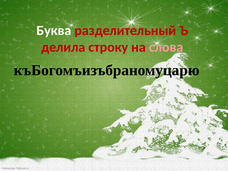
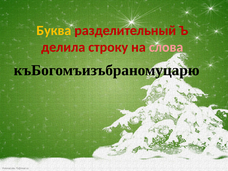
Буква colour: white -> yellow
